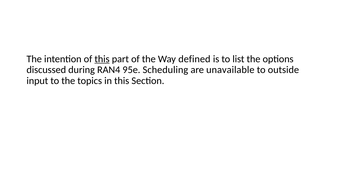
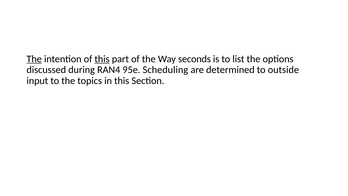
The at (34, 59) underline: none -> present
defined: defined -> seconds
unavailable: unavailable -> determined
